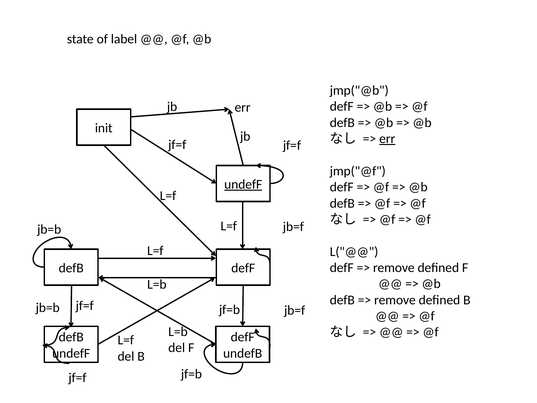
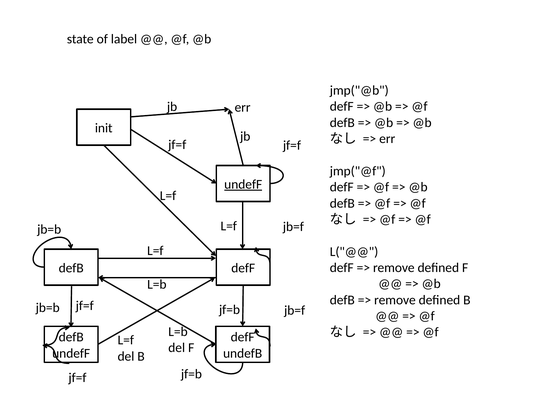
err at (387, 139) underline: present -> none
